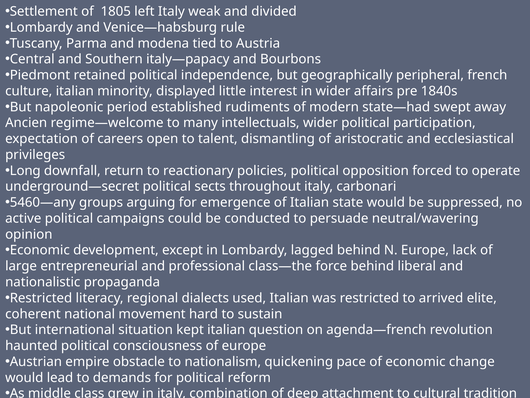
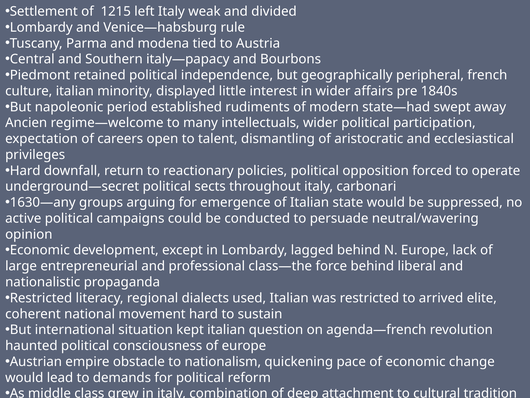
1805: 1805 -> 1215
Long at (25, 170): Long -> Hard
5460—any: 5460—any -> 1630—any
